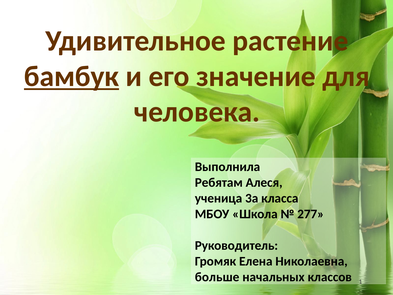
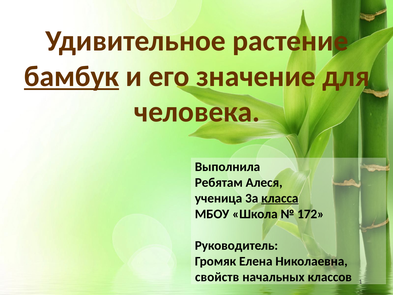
класса underline: none -> present
277: 277 -> 172
больше: больше -> свойств
